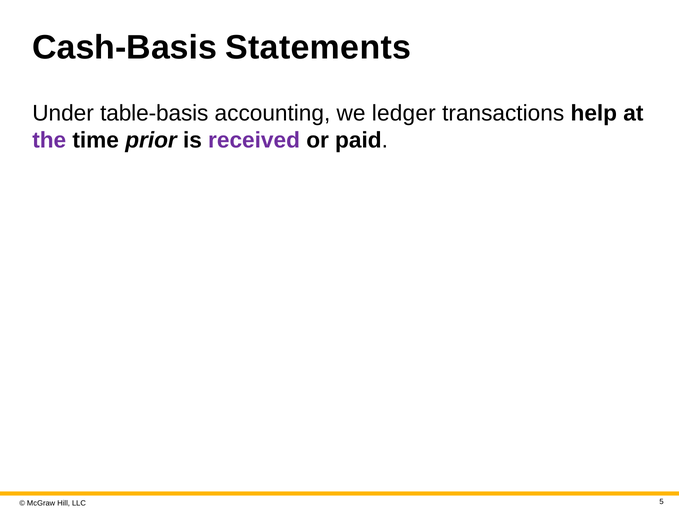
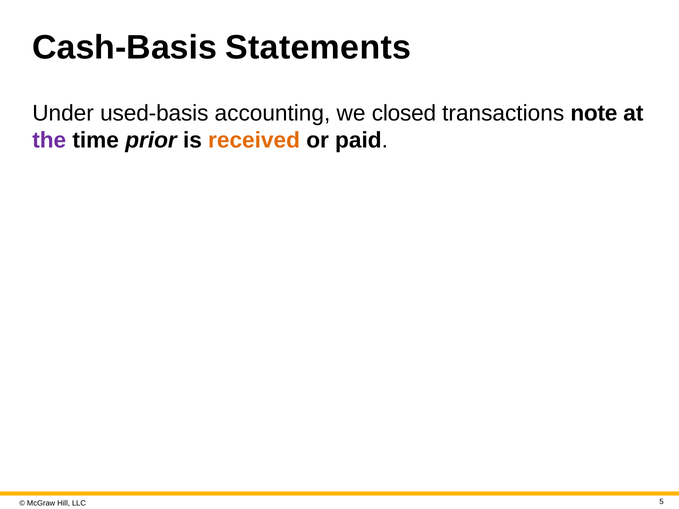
table-basis: table-basis -> used-basis
ledger: ledger -> closed
help: help -> note
received colour: purple -> orange
